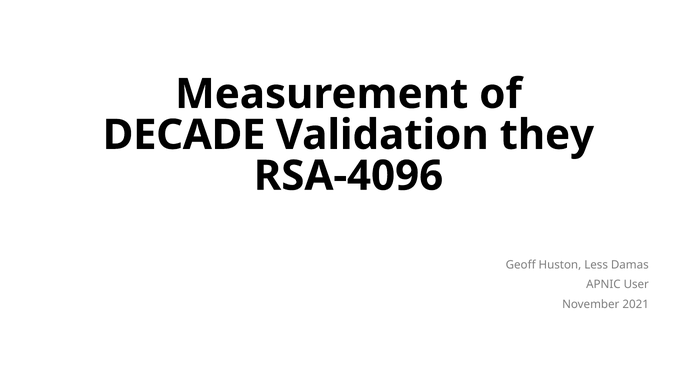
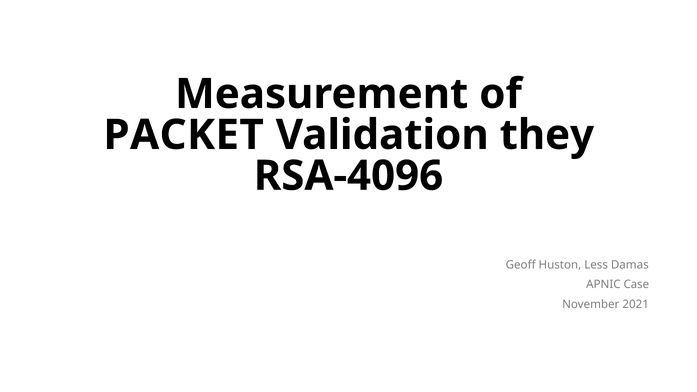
DECADE: DECADE -> PACKET
User: User -> Case
